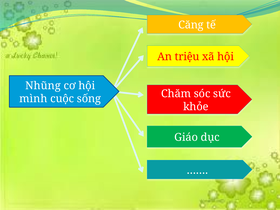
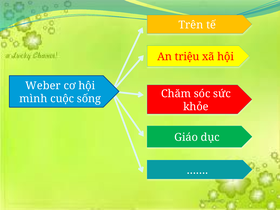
Căng: Căng -> Trên
Nhũng: Nhũng -> Weber
